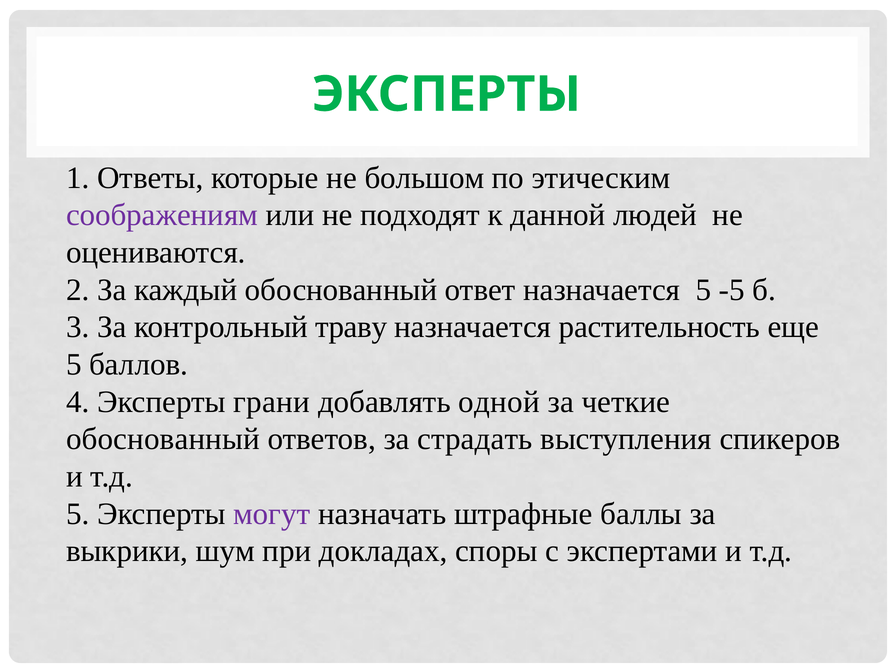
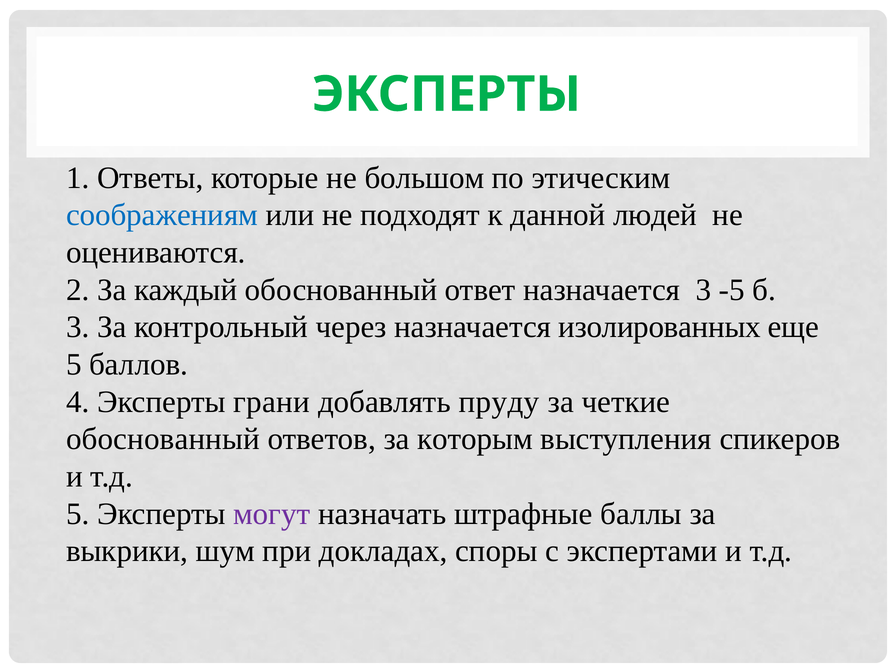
соображениям colour: purple -> blue
назначается 5: 5 -> 3
траву: траву -> через
растительность: растительность -> изолированных
одной: одной -> пруду
страдать: страдать -> которым
